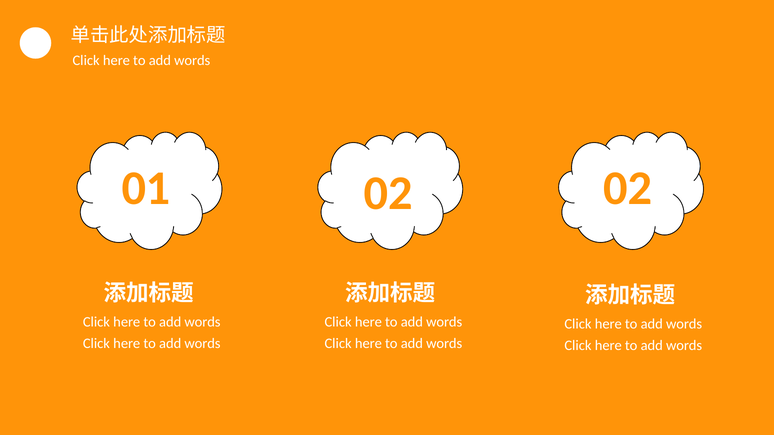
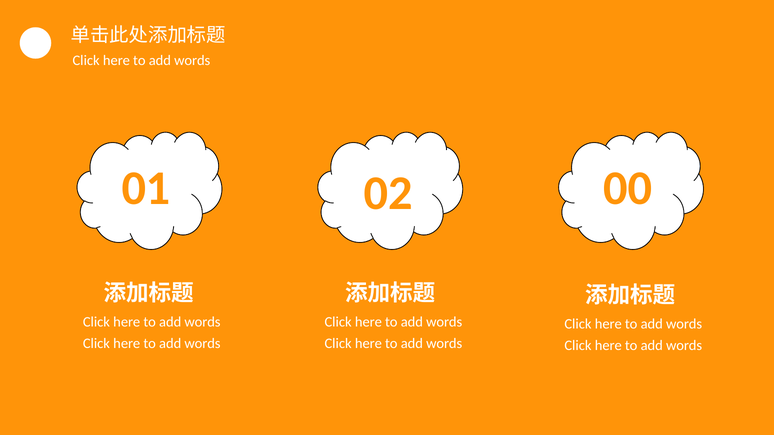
02 02: 02 -> 00
